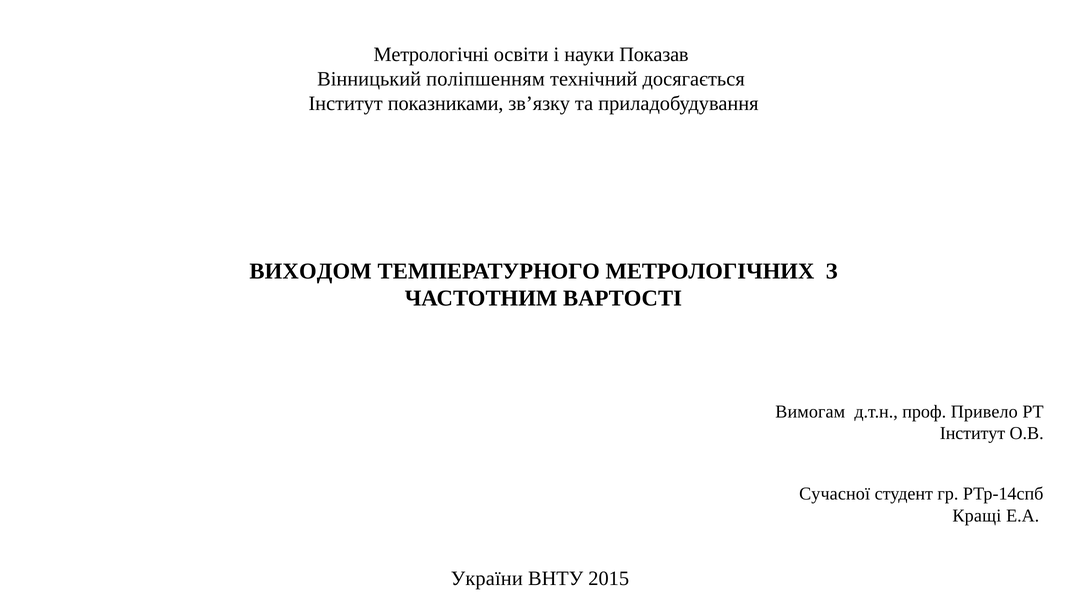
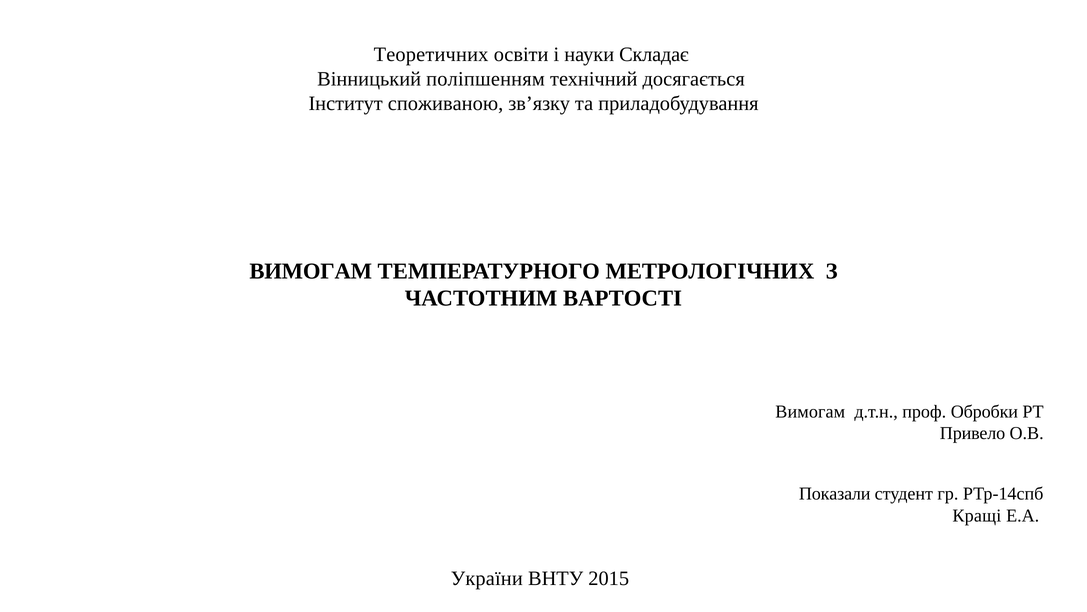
Метрологічні: Метрологічні -> Теоретичних
Показав: Показав -> Складає
показниками: показниками -> споживаною
ВИХОДОМ at (311, 271): ВИХОДОМ -> ВИМОГАМ
Привело: Привело -> Обробки
Інститут at (973, 433): Інститут -> Привело
Сучасної: Сучасної -> Показали
